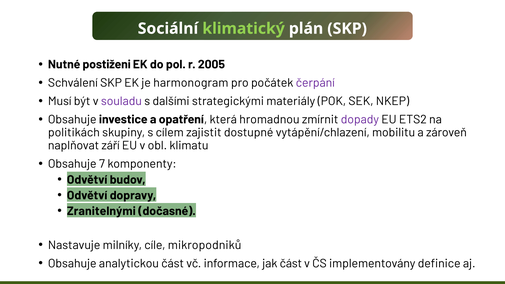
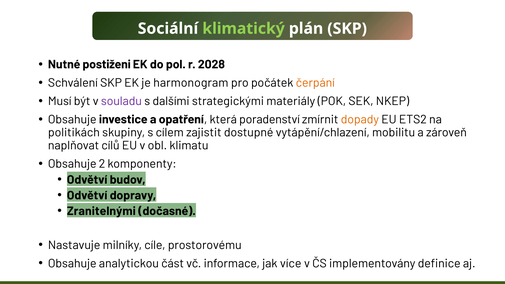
2005: 2005 -> 2028
čerpání colour: purple -> orange
hromadnou: hromadnou -> poradenství
dopady colour: purple -> orange
září: září -> cílů
7: 7 -> 2
mikropodniků: mikropodniků -> prostorovému
jak část: část -> více
